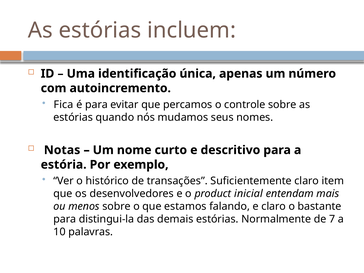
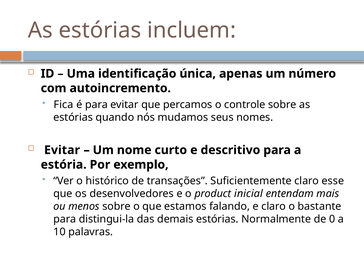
Notas at (62, 150): Notas -> Evitar
item: item -> esse
7: 7 -> 0
